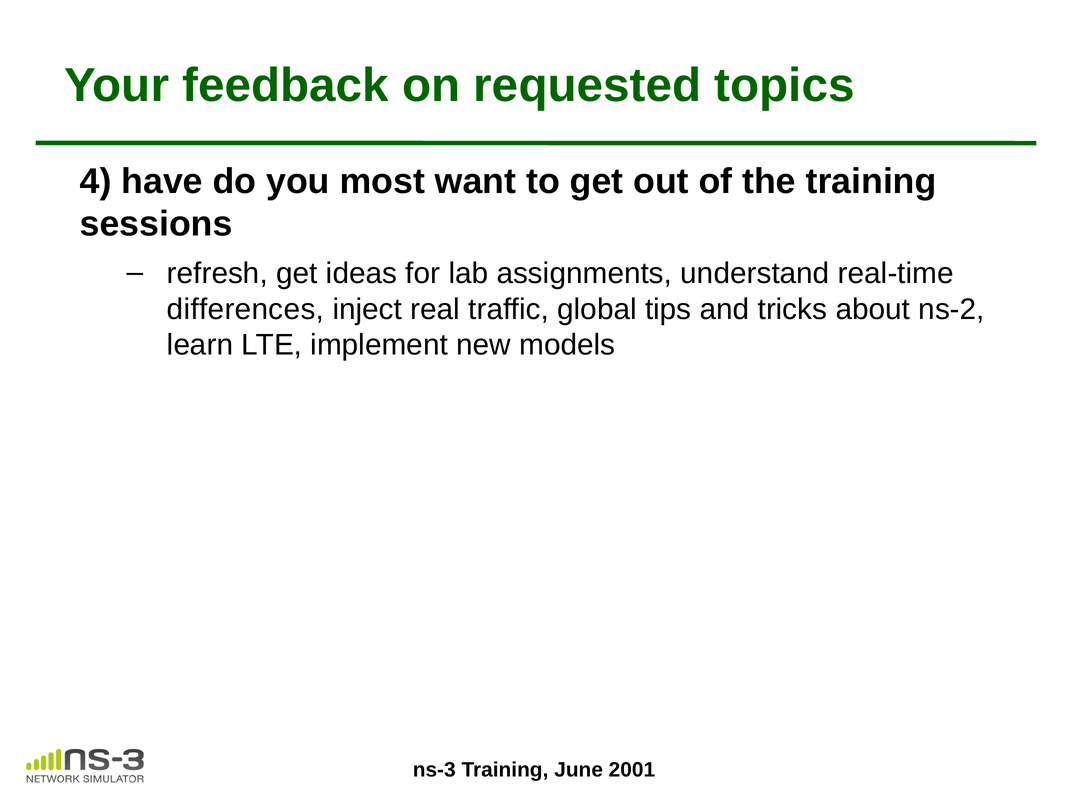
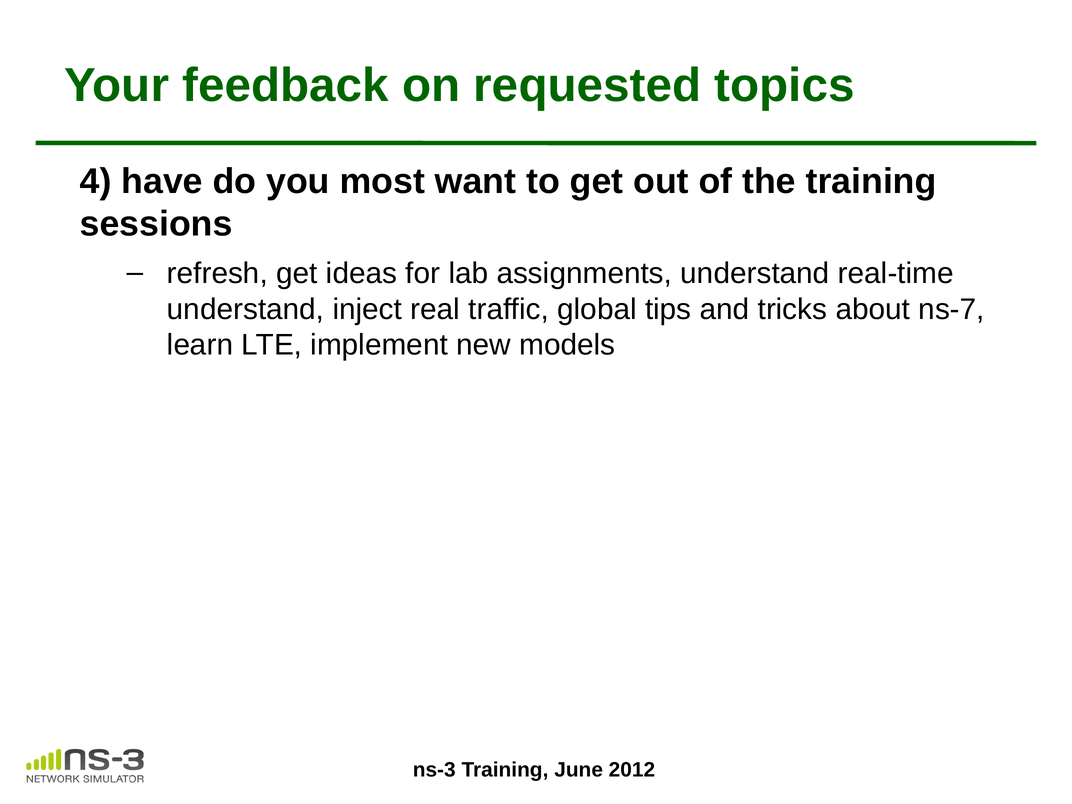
differences at (245, 309): differences -> understand
ns-2: ns-2 -> ns-7
2001: 2001 -> 2012
